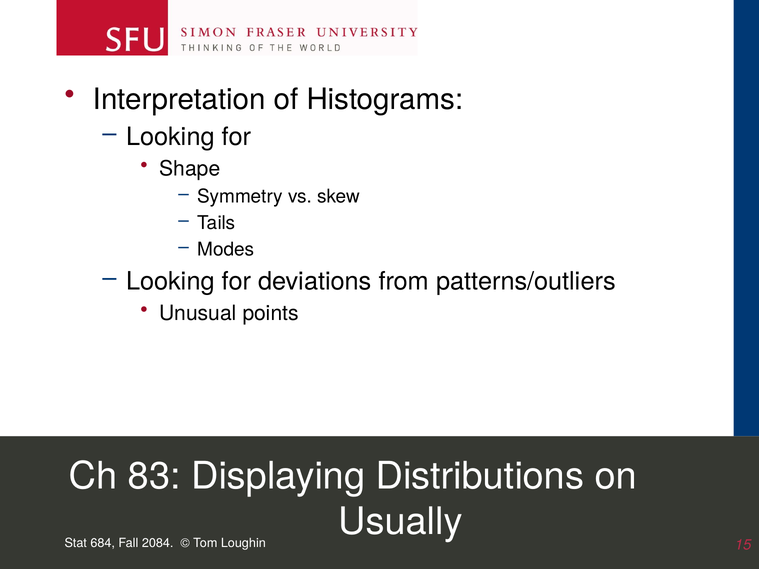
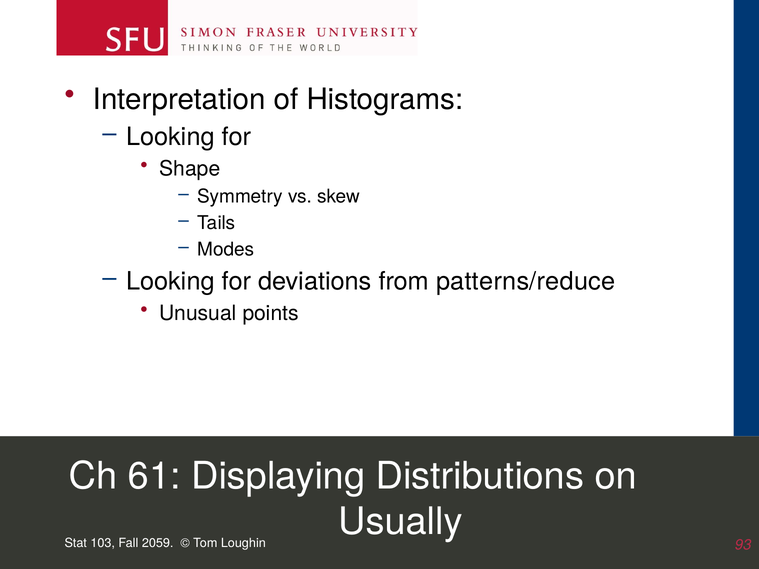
patterns/outliers: patterns/outliers -> patterns/reduce
83: 83 -> 61
684: 684 -> 103
2084: 2084 -> 2059
15: 15 -> 93
